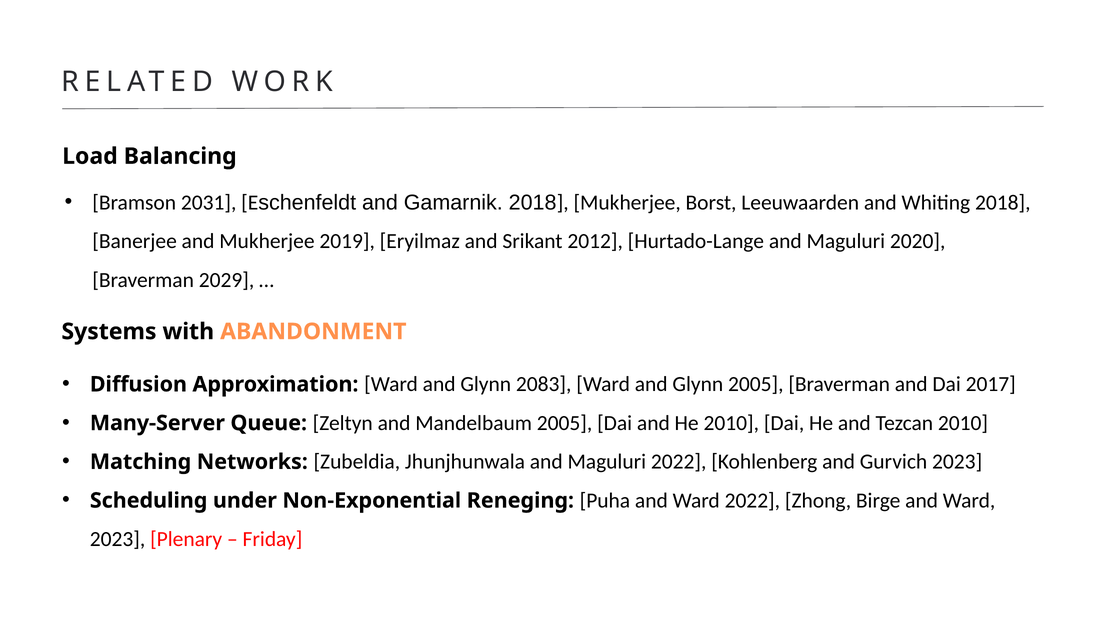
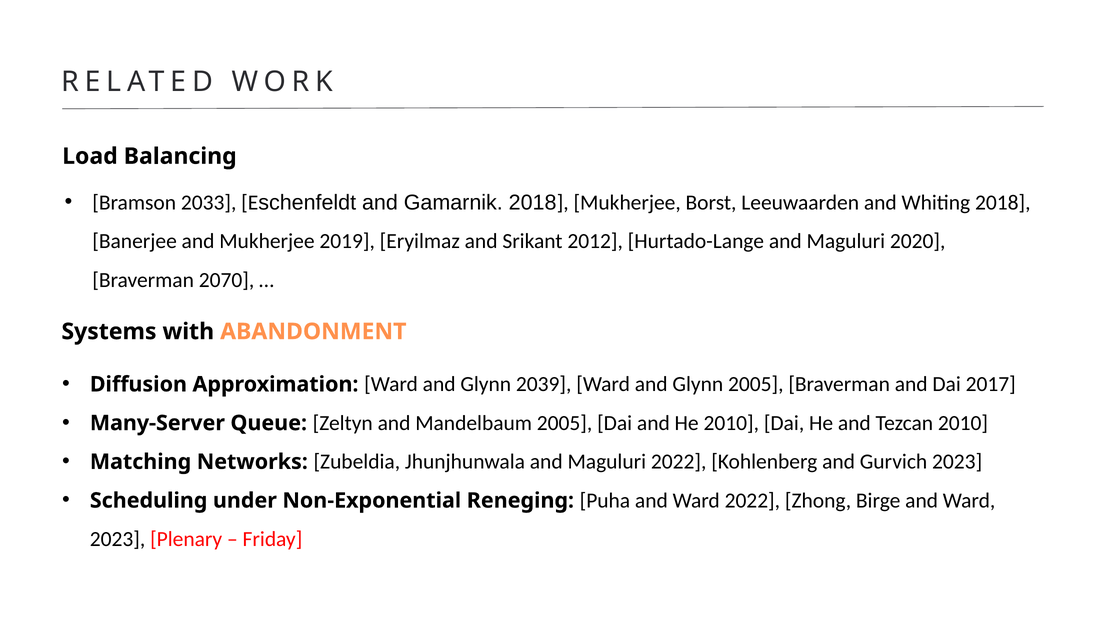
2031: 2031 -> 2033
2029: 2029 -> 2070
2083: 2083 -> 2039
